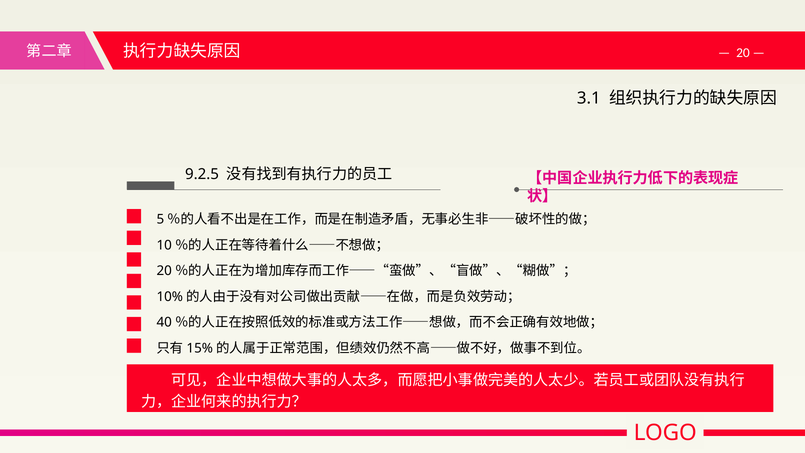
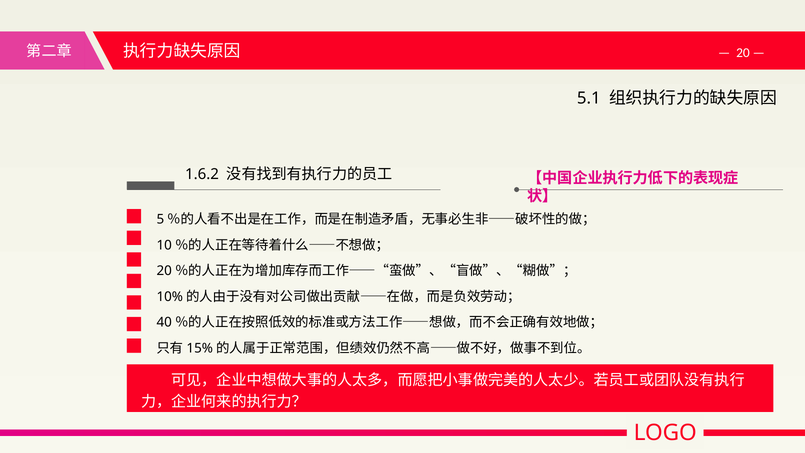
3.1: 3.1 -> 5.1
9.2.5: 9.2.5 -> 1.6.2
